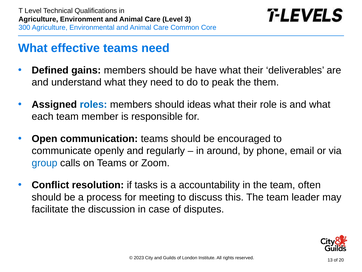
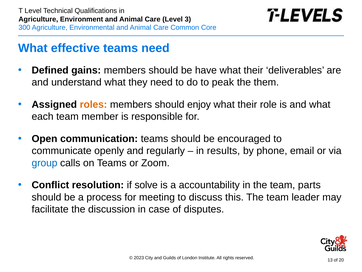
roles colour: blue -> orange
ideas: ideas -> enjoy
around: around -> results
tasks: tasks -> solve
often: often -> parts
